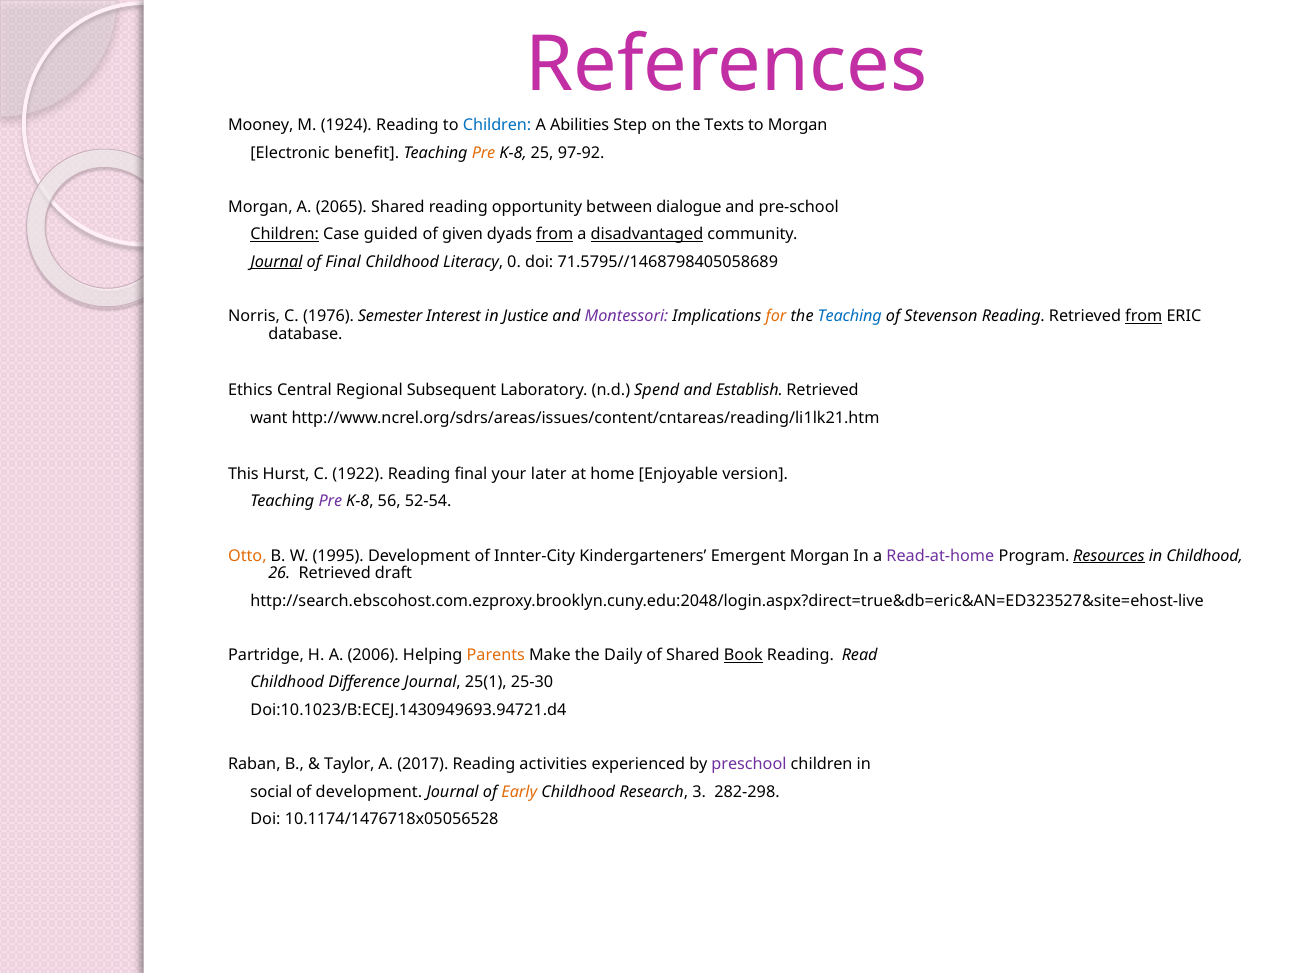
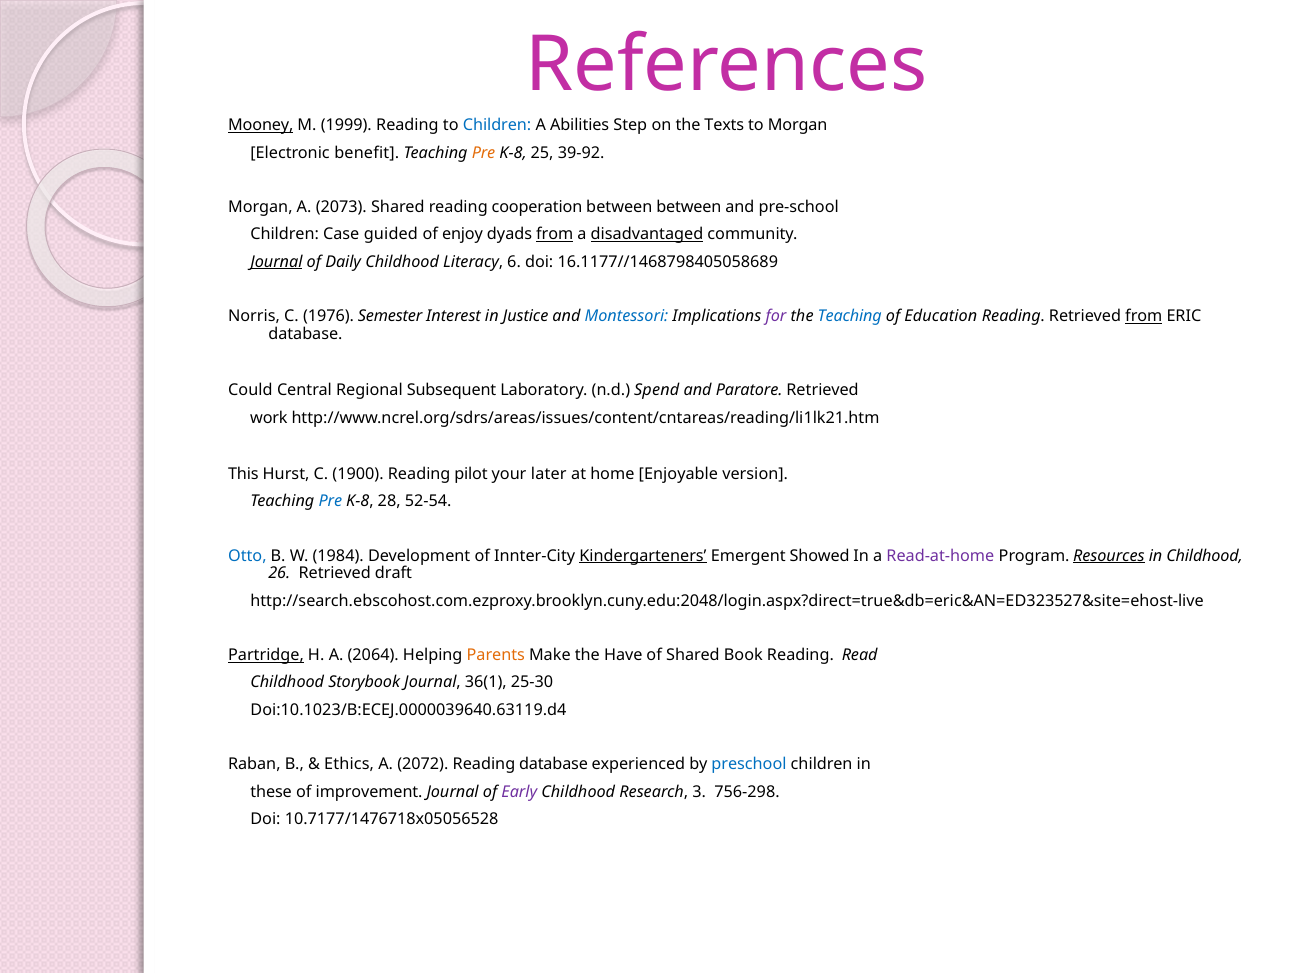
Mooney underline: none -> present
1924: 1924 -> 1999
97-92: 97-92 -> 39-92
2065: 2065 -> 2073
opportunity: opportunity -> cooperation
between dialogue: dialogue -> between
Children at (285, 234) underline: present -> none
given: given -> enjoy
of Final: Final -> Daily
0: 0 -> 6
71.5795//1468798405058689: 71.5795//1468798405058689 -> 16.1177//1468798405058689
Montessori colour: purple -> blue
for colour: orange -> purple
Stevenson: Stevenson -> Education
Ethics: Ethics -> Could
Establish: Establish -> Paratore
want: want -> work
1922: 1922 -> 1900
Reading final: final -> pilot
Pre at (330, 501) colour: purple -> blue
56: 56 -> 28
Otto colour: orange -> blue
1995: 1995 -> 1984
Kindergarteners underline: none -> present
Emergent Morgan: Morgan -> Showed
Partridge underline: none -> present
2006: 2006 -> 2064
Daily: Daily -> Have
Book underline: present -> none
Difference: Difference -> Storybook
25(1: 25(1 -> 36(1
Doi:10.1023/B:ECEJ.1430949693.94721.d4: Doi:10.1023/B:ECEJ.1430949693.94721.d4 -> Doi:10.1023/B:ECEJ.0000039640.63119.d4
Taylor: Taylor -> Ethics
2017: 2017 -> 2072
Reading activities: activities -> database
preschool colour: purple -> blue
social: social -> these
of development: development -> improvement
Early colour: orange -> purple
282-298: 282-298 -> 756-298
10.1174/1476718x05056528: 10.1174/1476718x05056528 -> 10.7177/1476718x05056528
